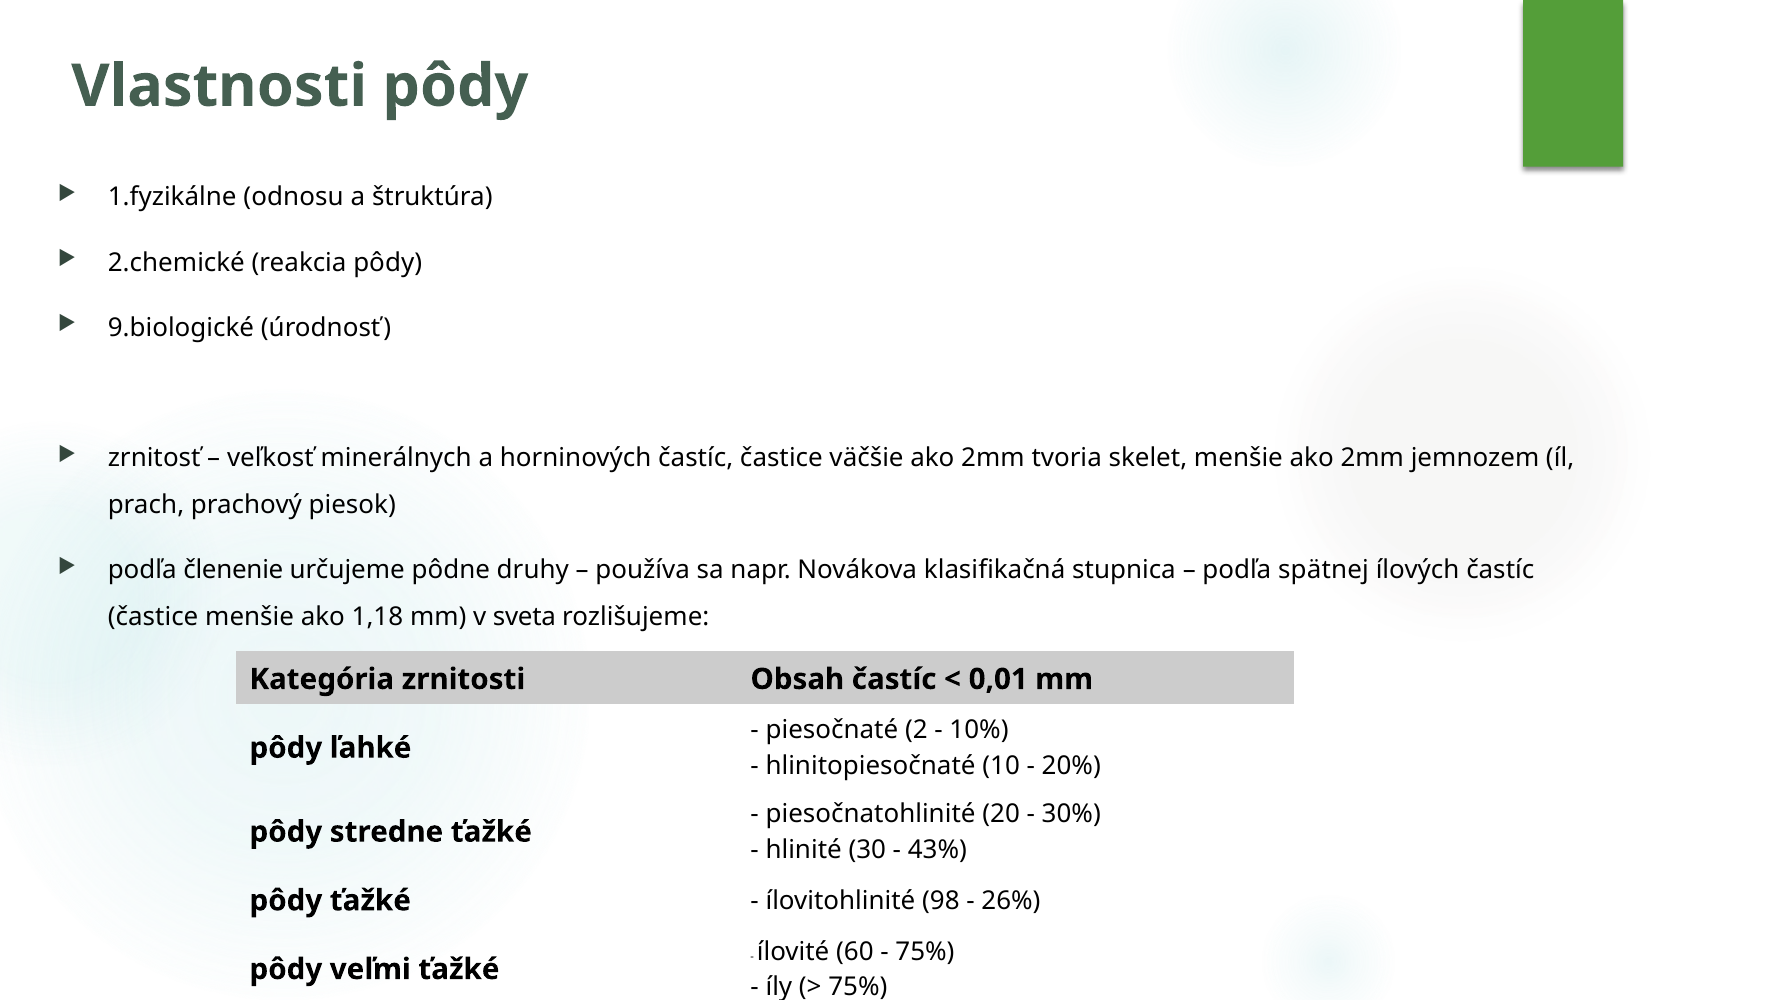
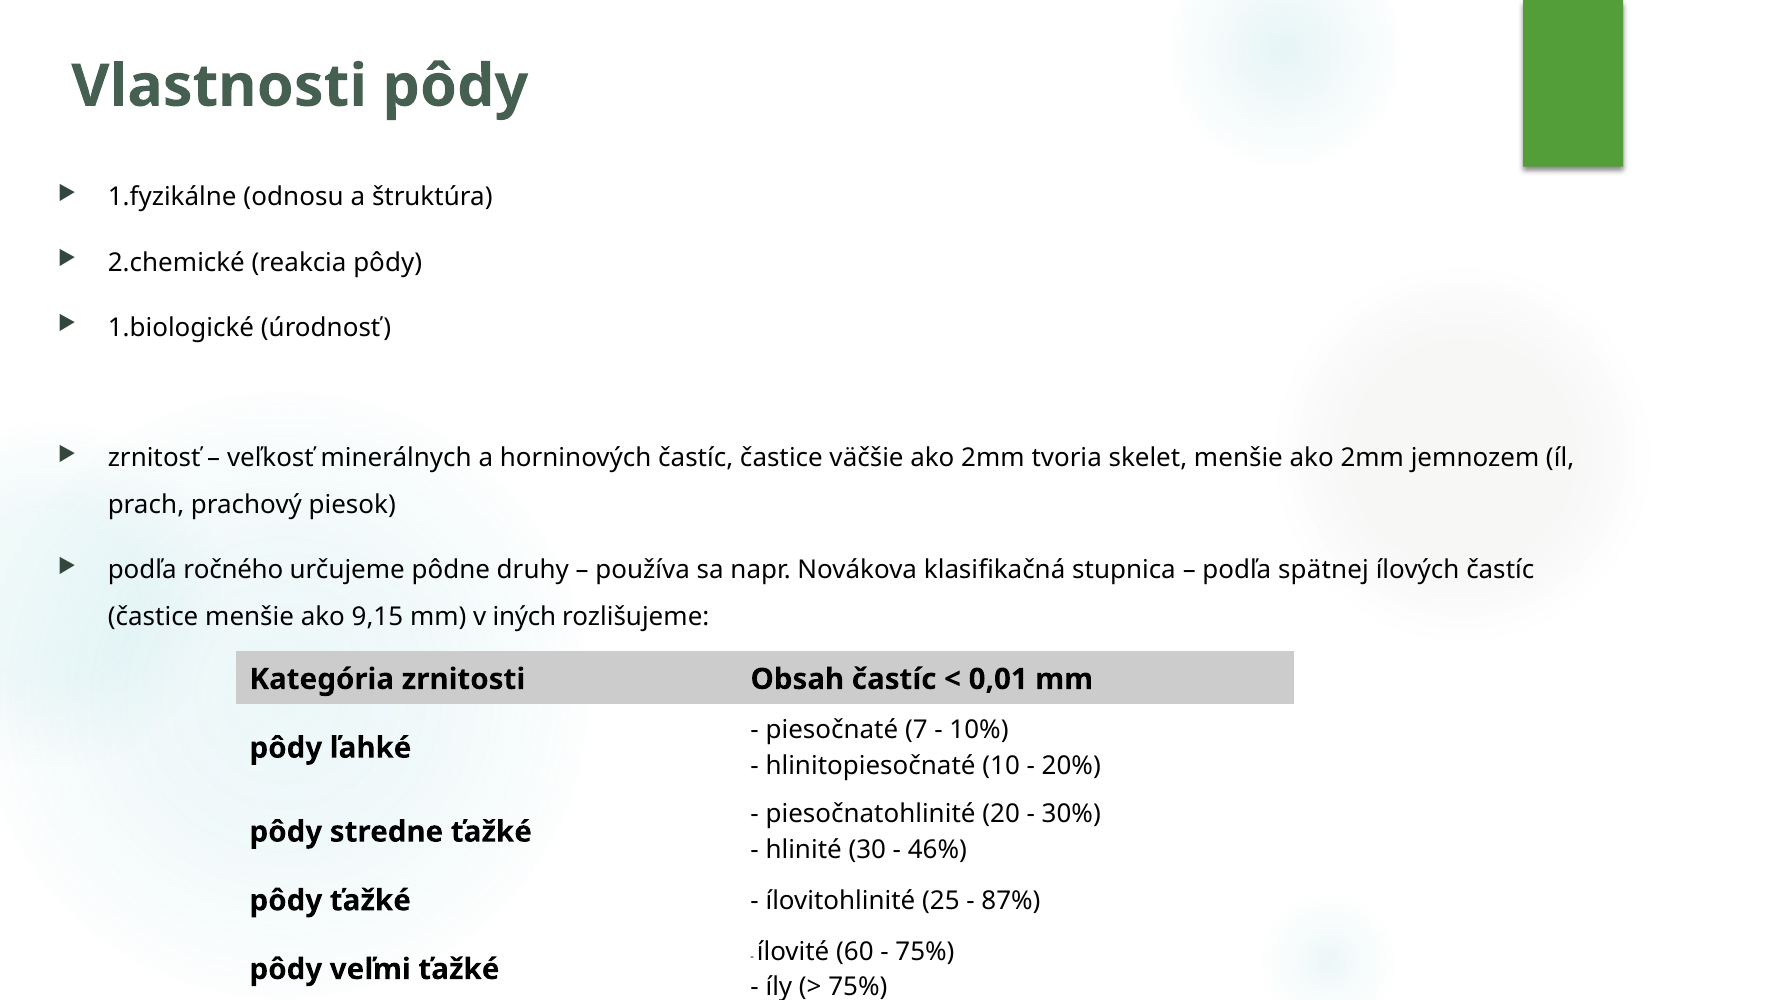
9.biologické: 9.biologické -> 1.biologické
členenie: členenie -> ročného
1,18: 1,18 -> 9,15
sveta: sveta -> iných
2: 2 -> 7
43%: 43% -> 46%
98: 98 -> 25
26%: 26% -> 87%
